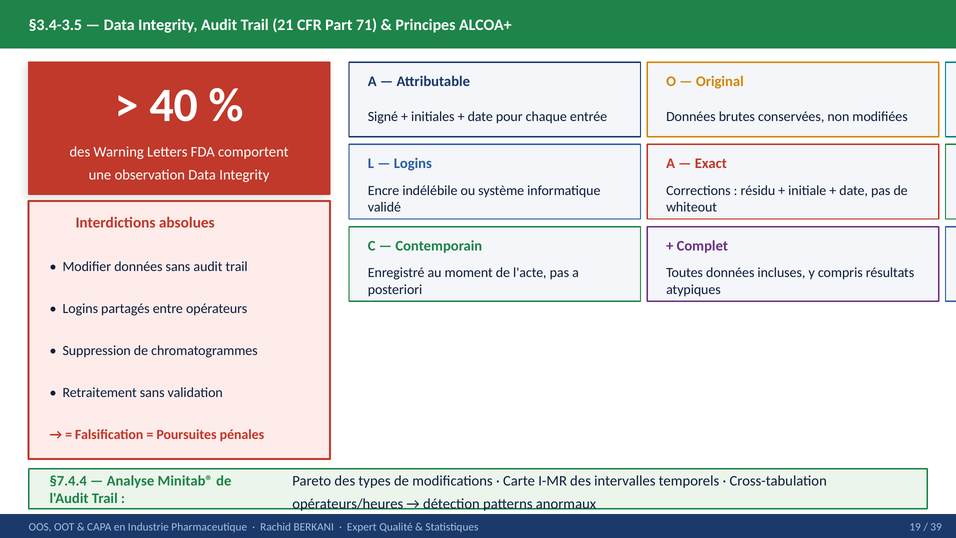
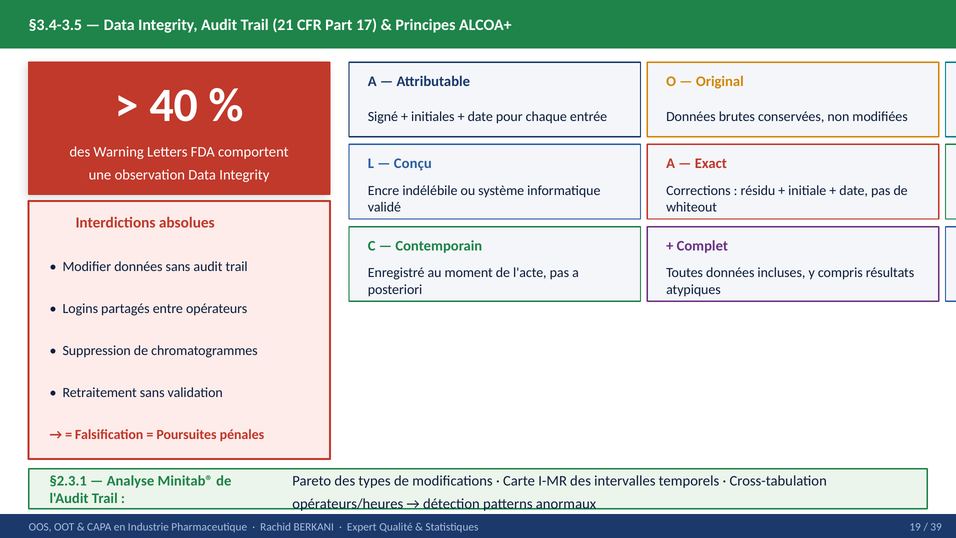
71: 71 -> 17
Logins at (413, 163): Logins -> Conçu
§7.4.4: §7.4.4 -> §2.3.1
